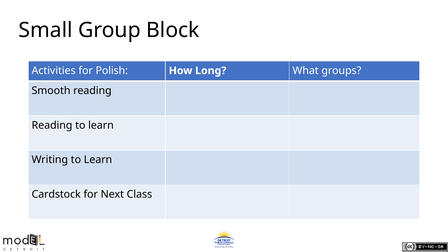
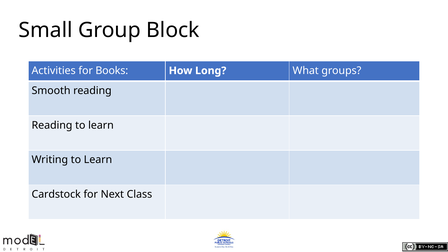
Polish: Polish -> Books
